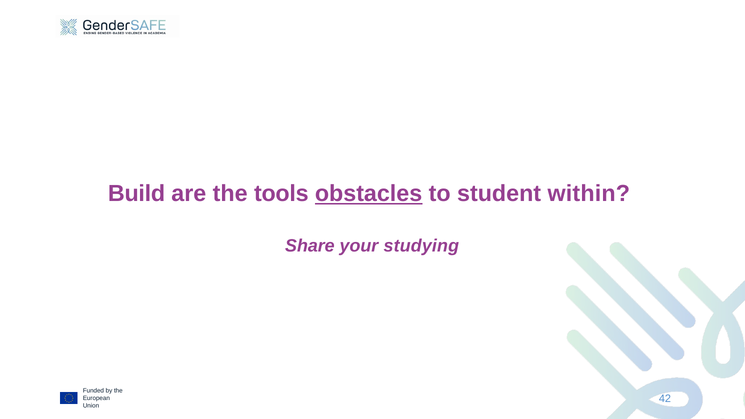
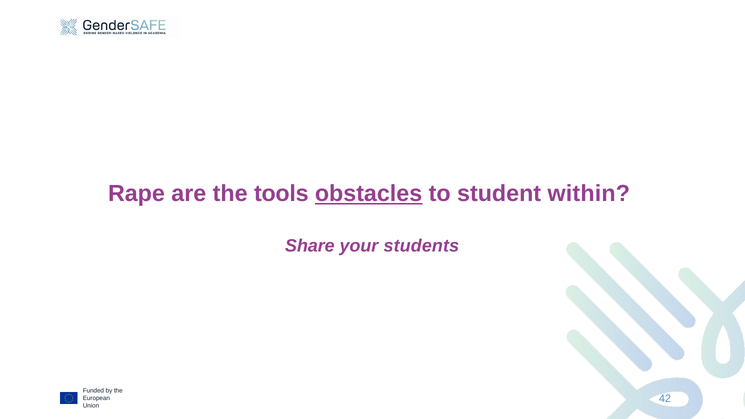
Build: Build -> Rape
studying: studying -> students
